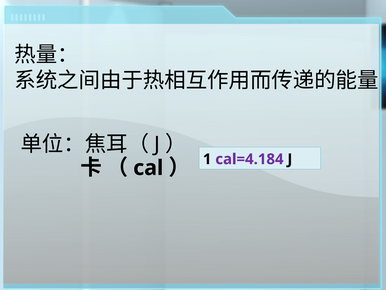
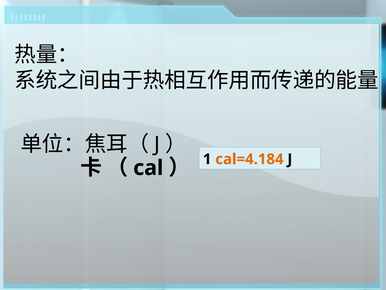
cal=4.184 colour: purple -> orange
